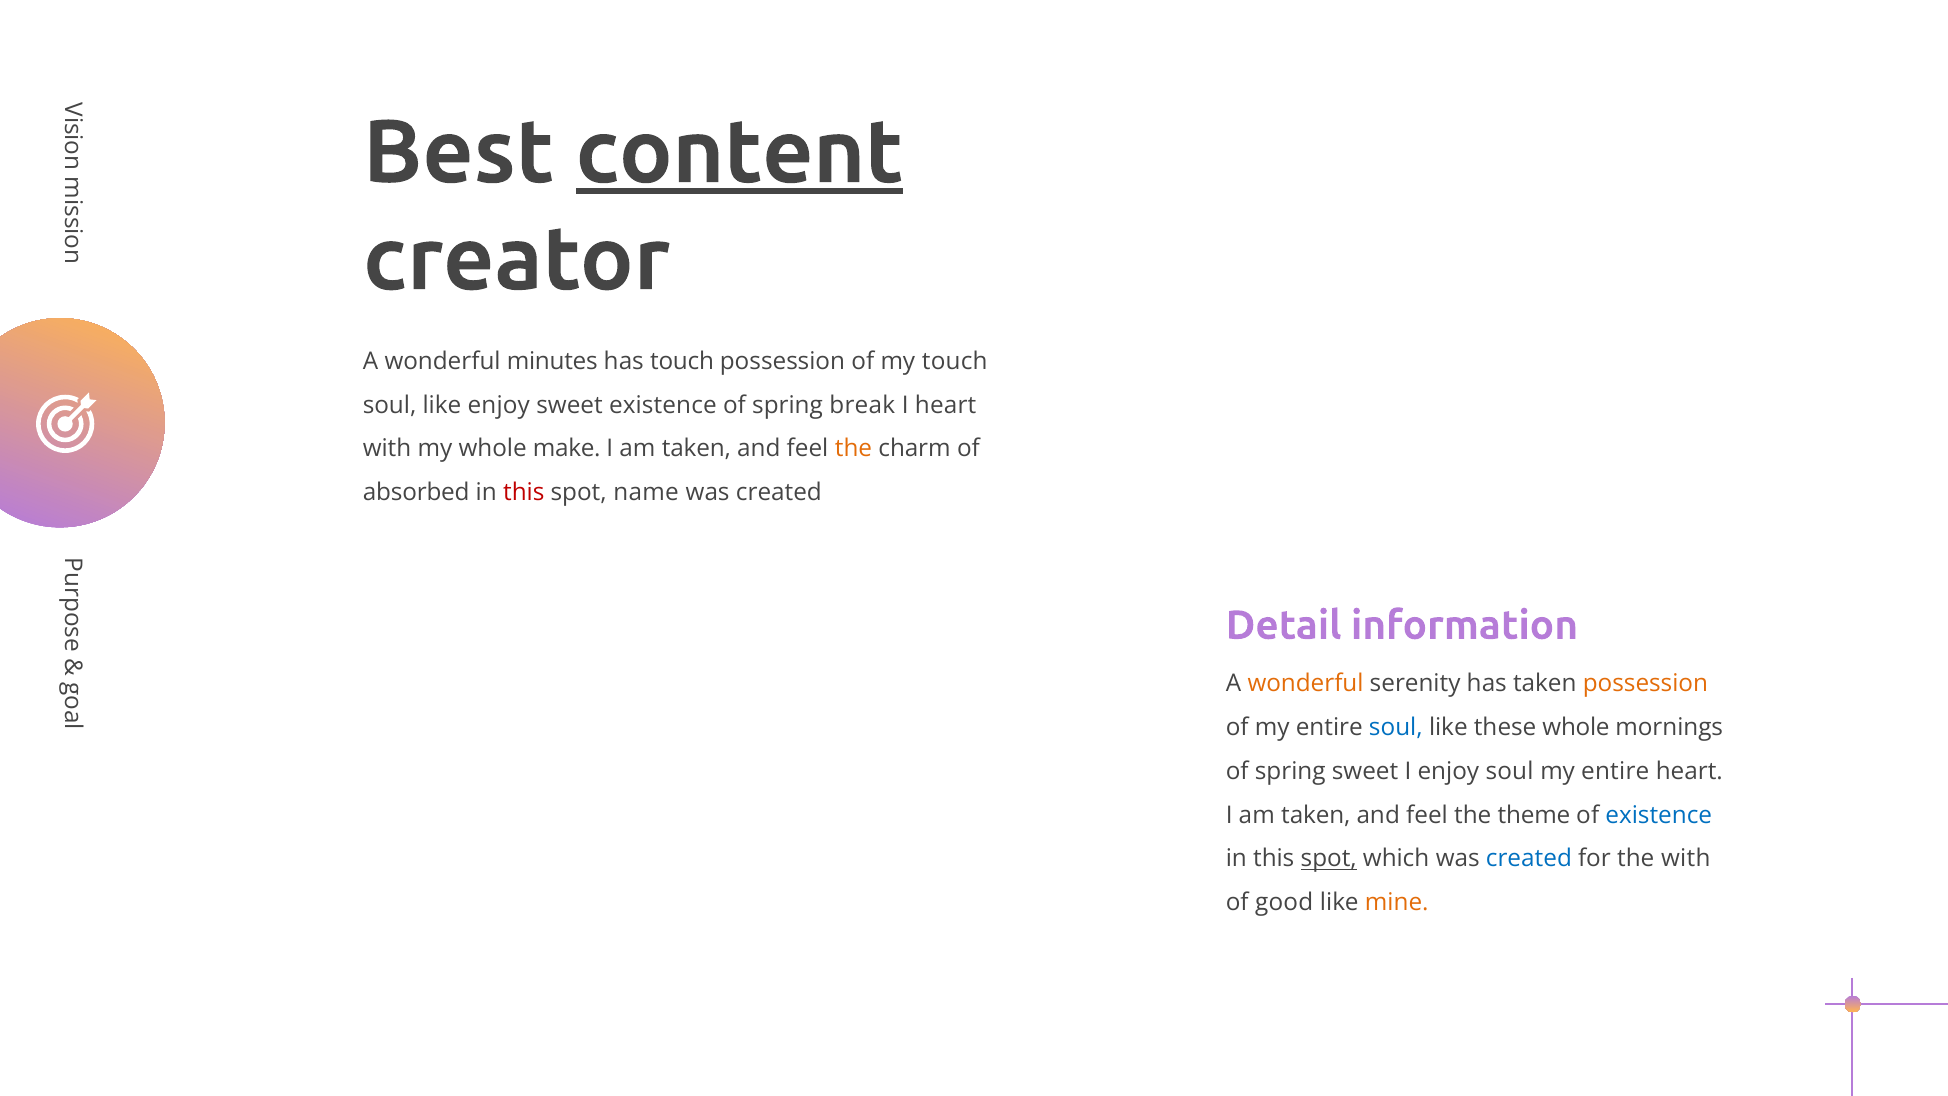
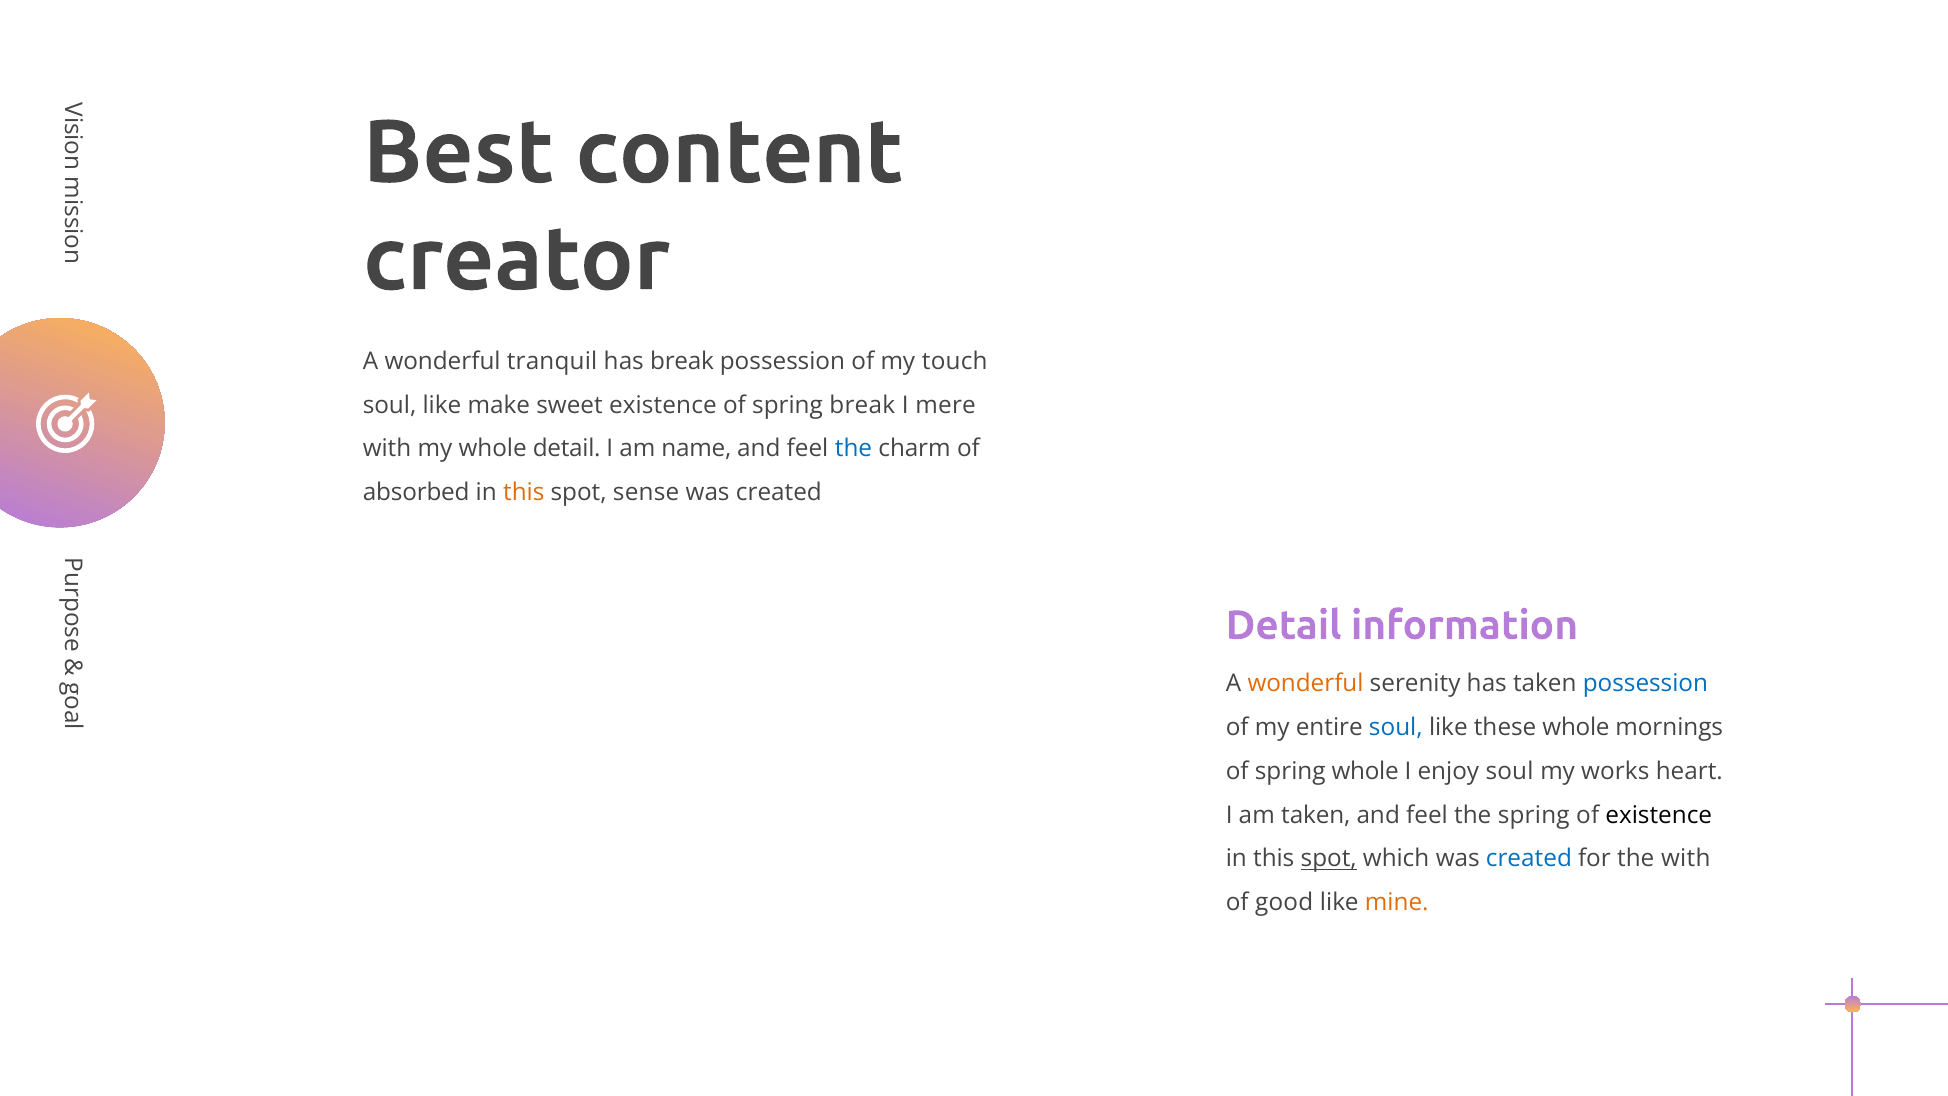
content underline: present -> none
minutes: minutes -> tranquil
has touch: touch -> break
like enjoy: enjoy -> make
I heart: heart -> mere
whole make: make -> detail
taken at (696, 449): taken -> name
the at (853, 449) colour: orange -> blue
this at (524, 493) colour: red -> orange
name: name -> sense
possession at (1645, 683) colour: orange -> blue
spring sweet: sweet -> whole
entire at (1615, 771): entire -> works
the theme: theme -> spring
existence at (1659, 815) colour: blue -> black
